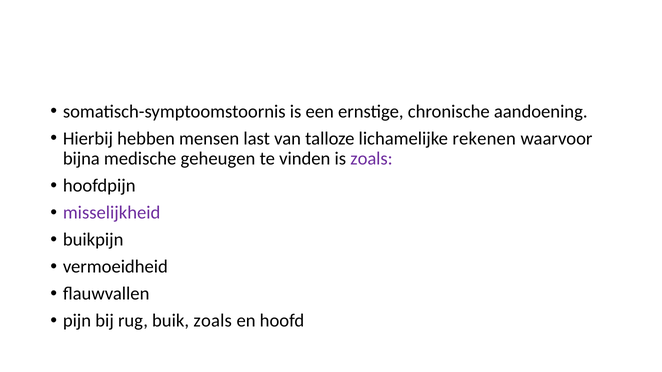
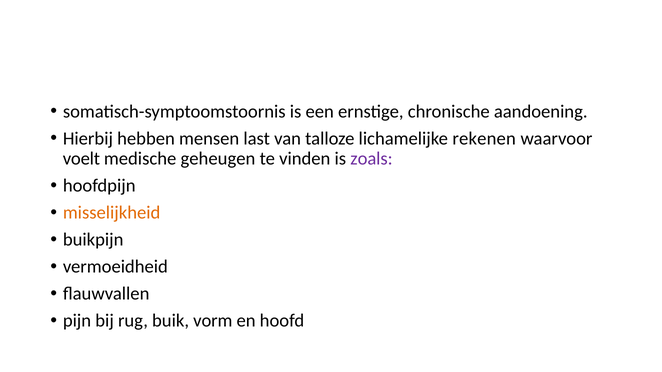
bijna: bijna -> voelt
misselijkheid colour: purple -> orange
buik zoals: zoals -> vorm
